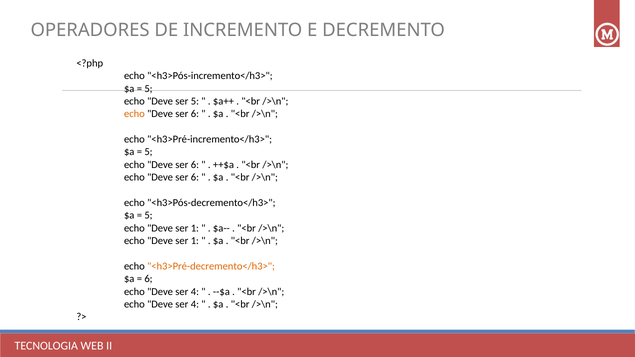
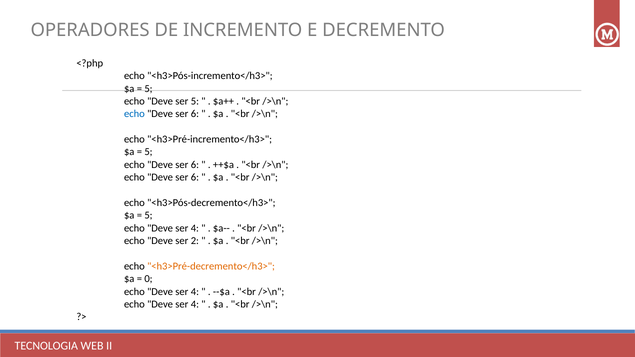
echo at (134, 114) colour: orange -> blue
1 at (195, 228): 1 -> 4
1 at (195, 241): 1 -> 2
6 at (148, 279): 6 -> 0
